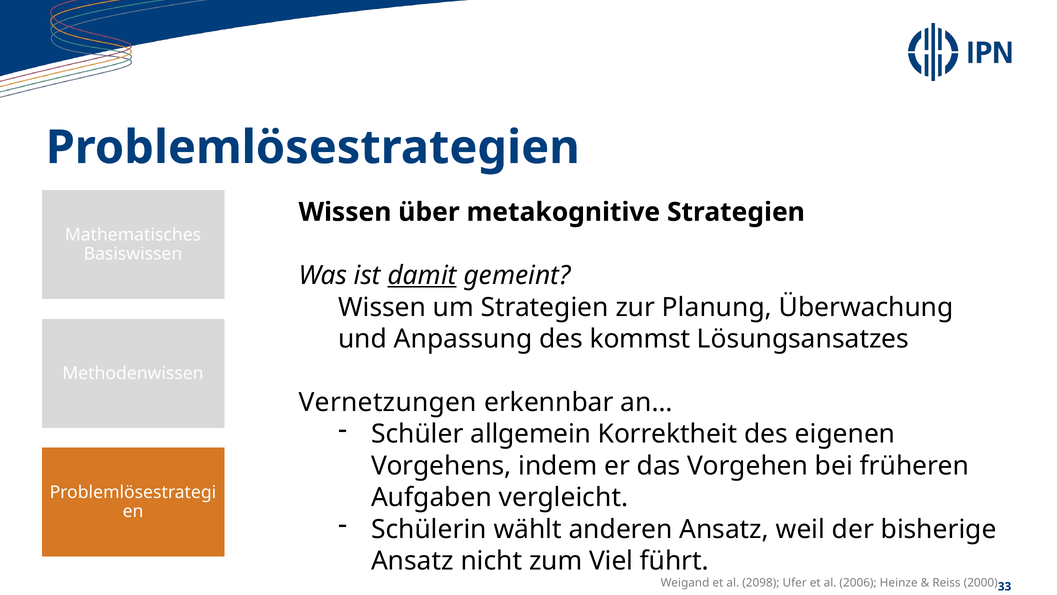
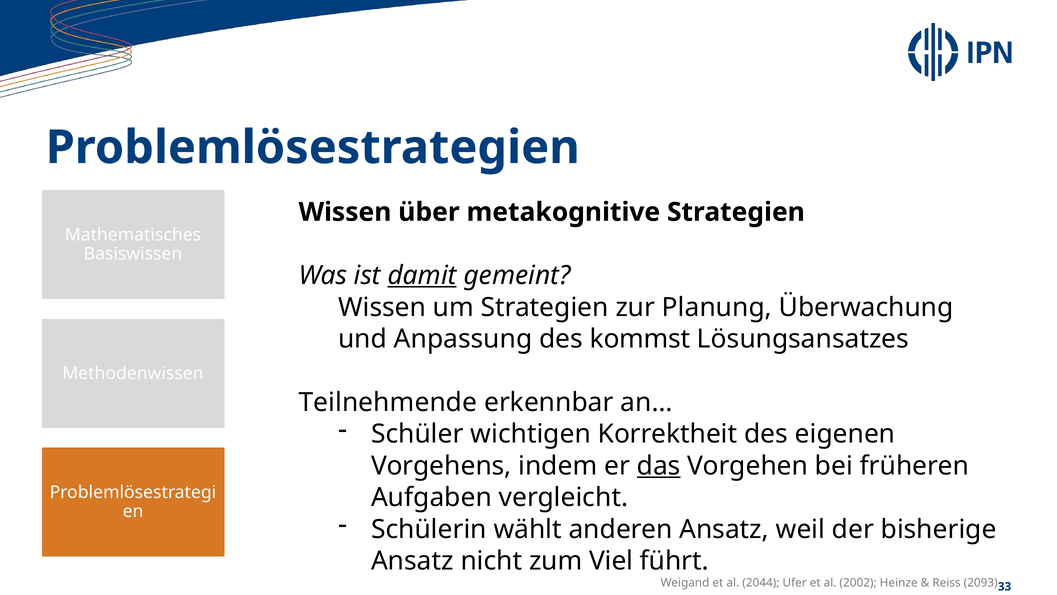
Vernetzungen: Vernetzungen -> Teilnehmende
allgemein: allgemein -> wichtigen
das underline: none -> present
2098: 2098 -> 2044
2006: 2006 -> 2002
2000: 2000 -> 2093
